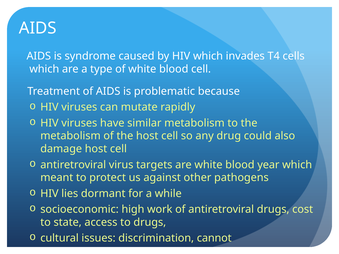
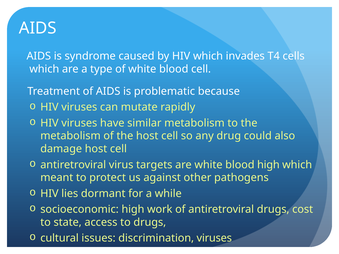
blood year: year -> high
discrimination cannot: cannot -> viruses
